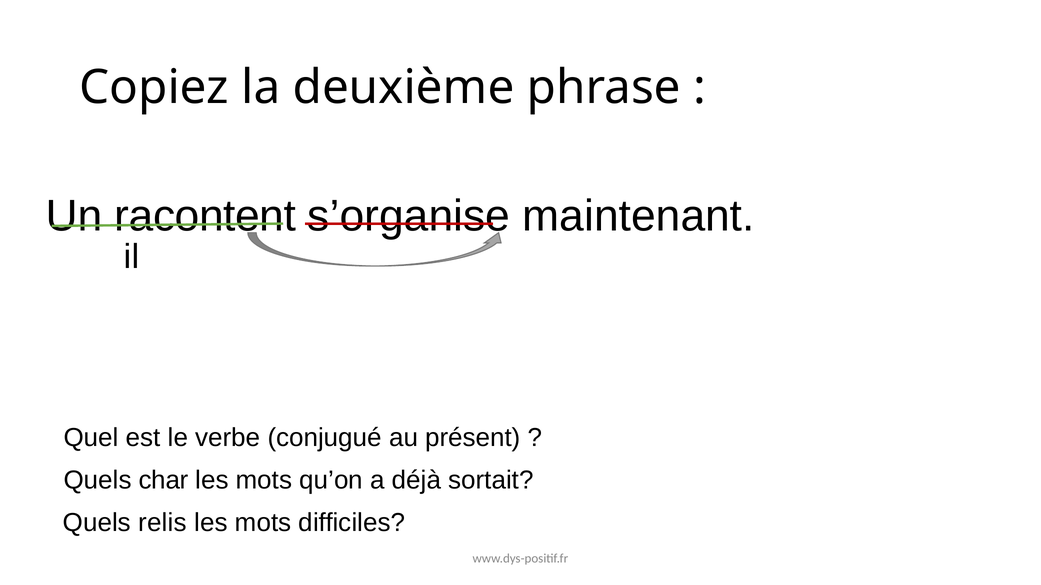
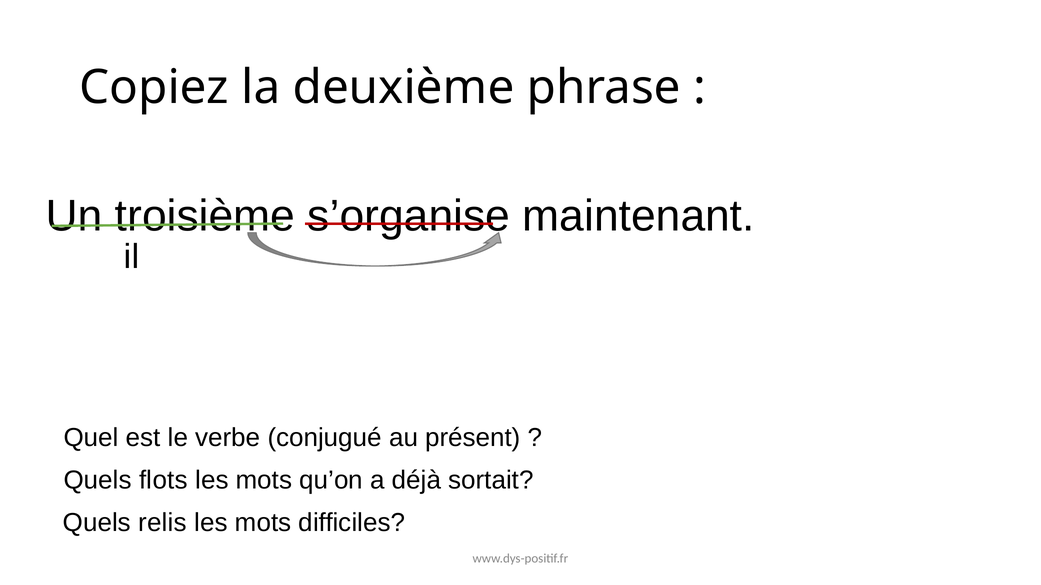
racontent: racontent -> troisième
char: char -> flots
